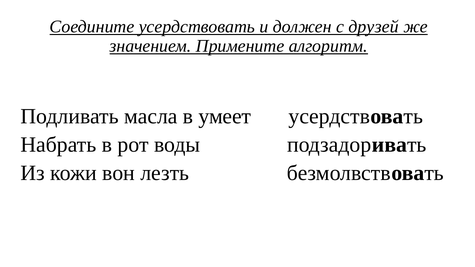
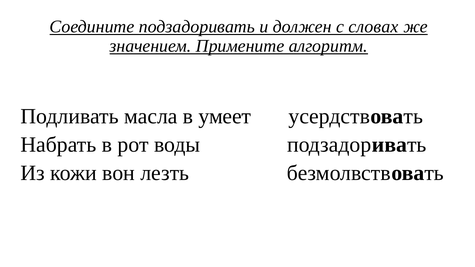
Соедините усердствовать: усердствовать -> подзадоривать
друзей: друзей -> словах
